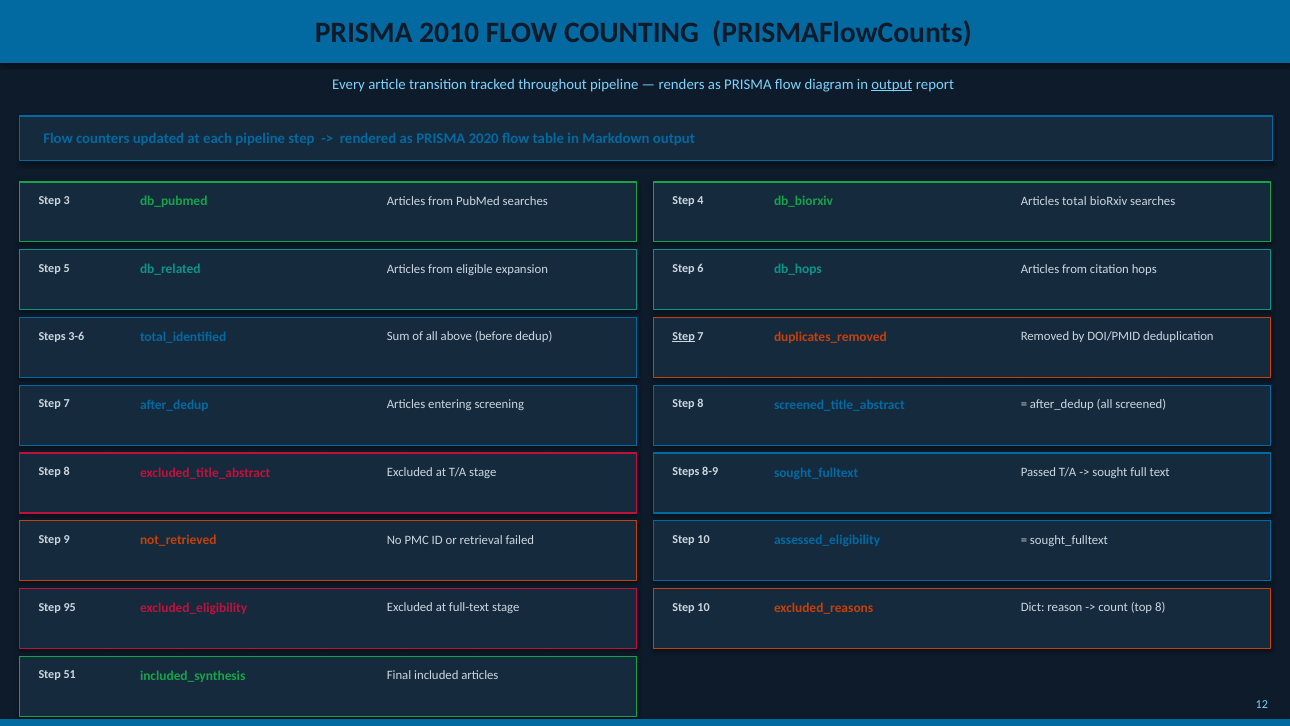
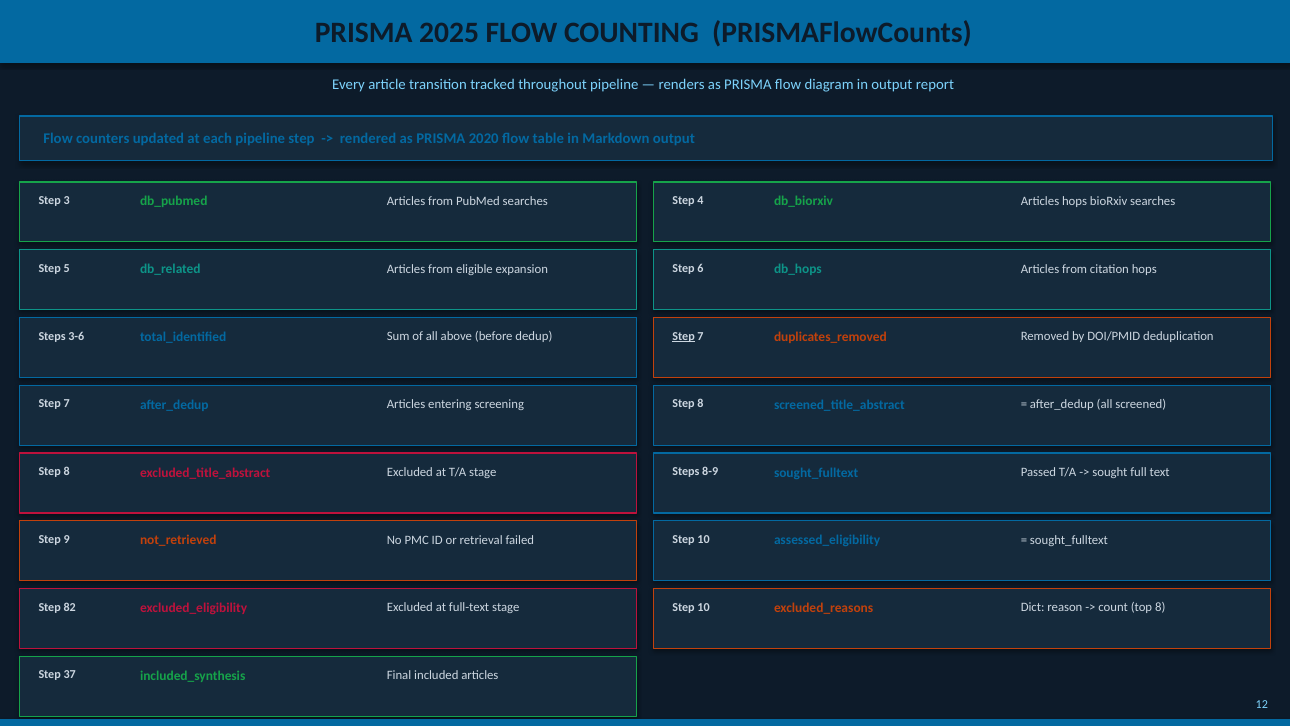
2010: 2010 -> 2025
output at (892, 84) underline: present -> none
Articles total: total -> hops
95: 95 -> 82
51: 51 -> 37
